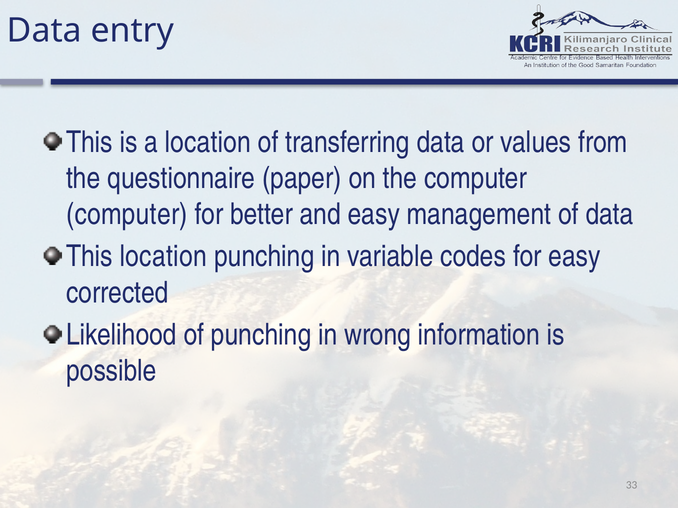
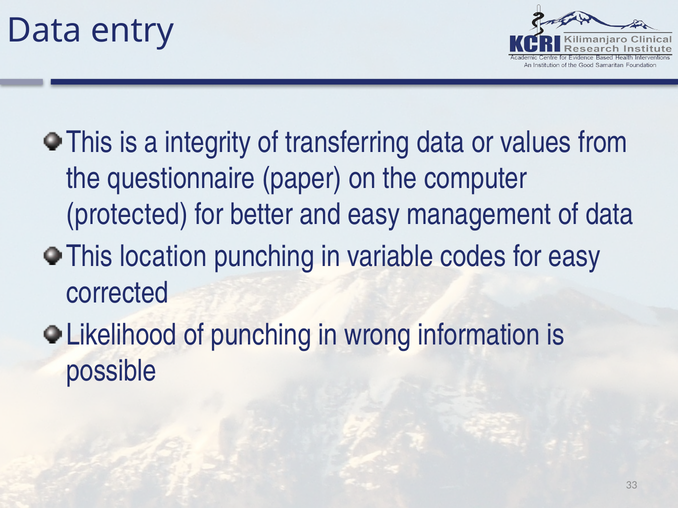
a location: location -> integrity
computer at (127, 215): computer -> protected
